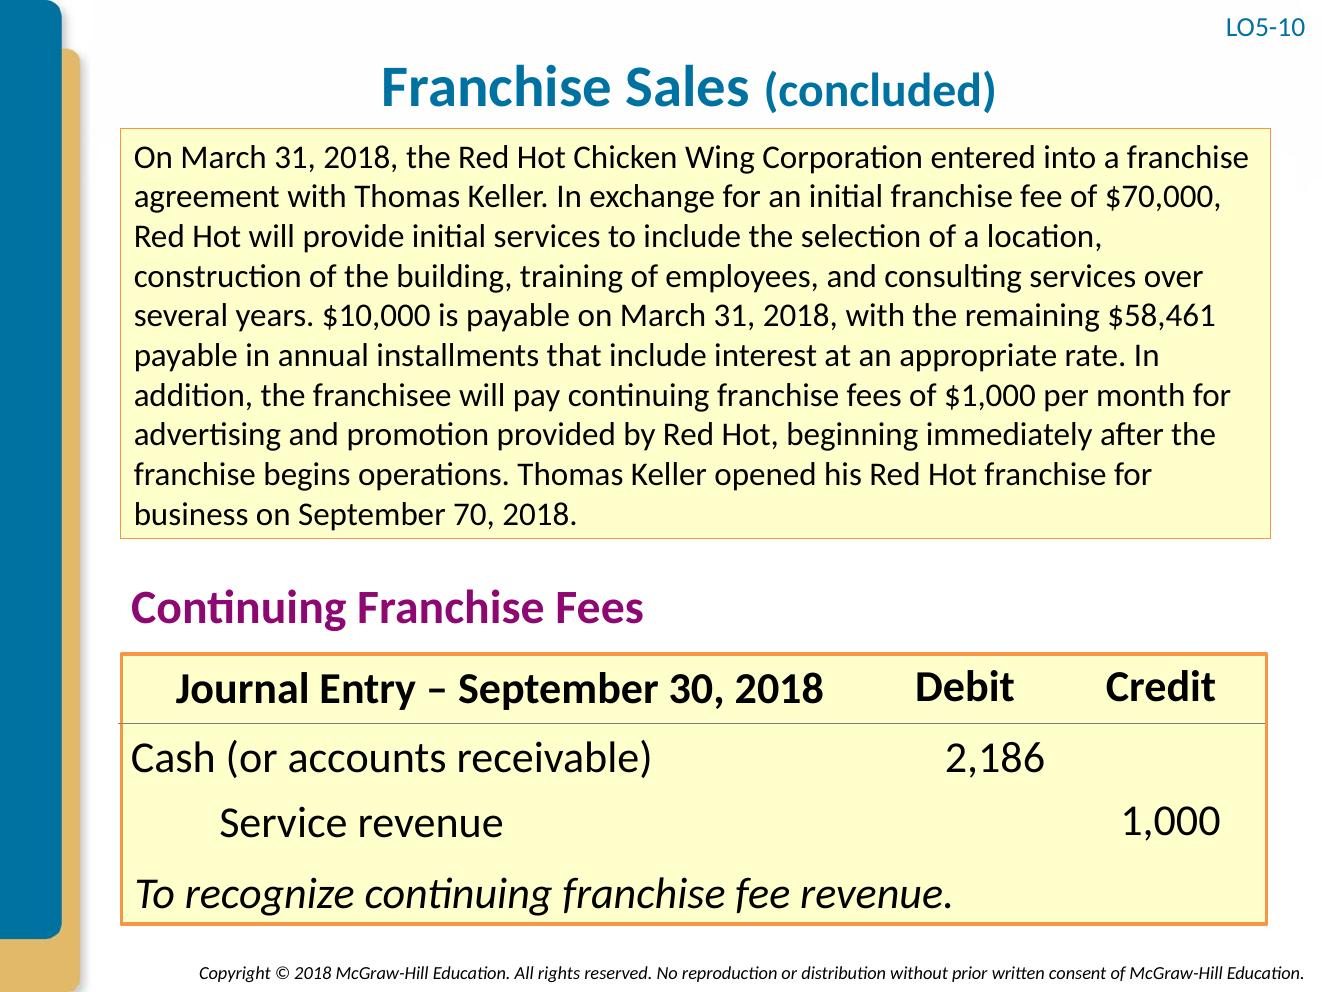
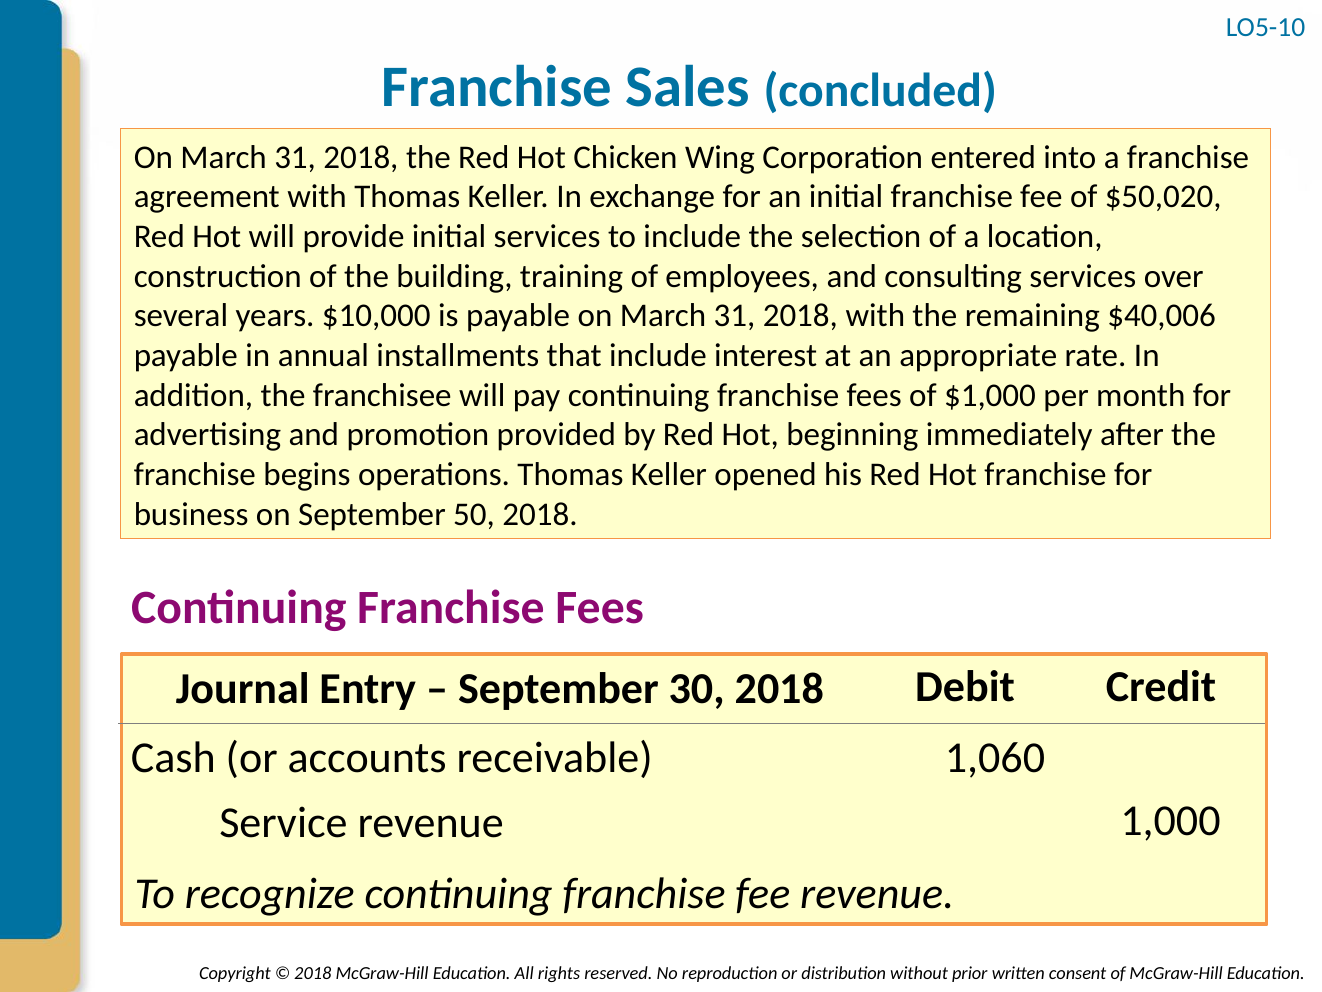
$70,000: $70,000 -> $50,020
$58,461: $58,461 -> $40,006
70: 70 -> 50
2,186: 2,186 -> 1,060
